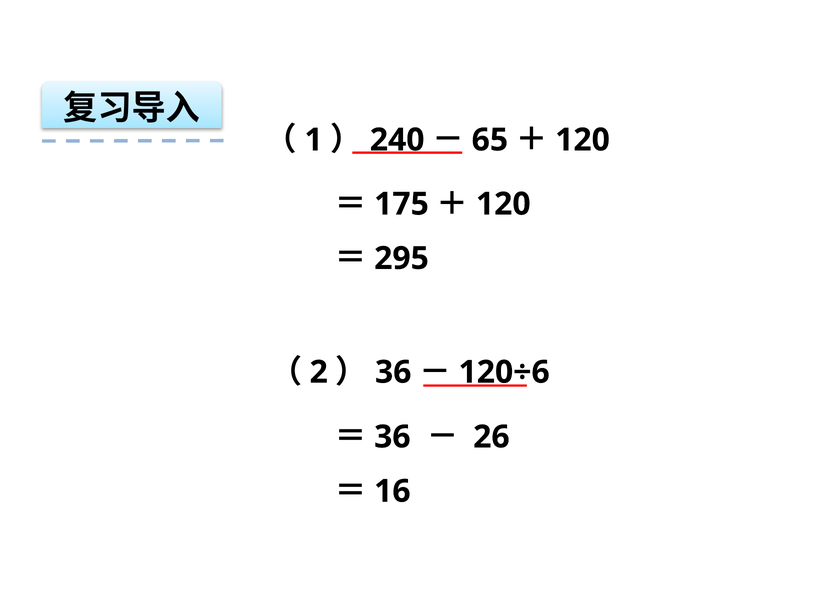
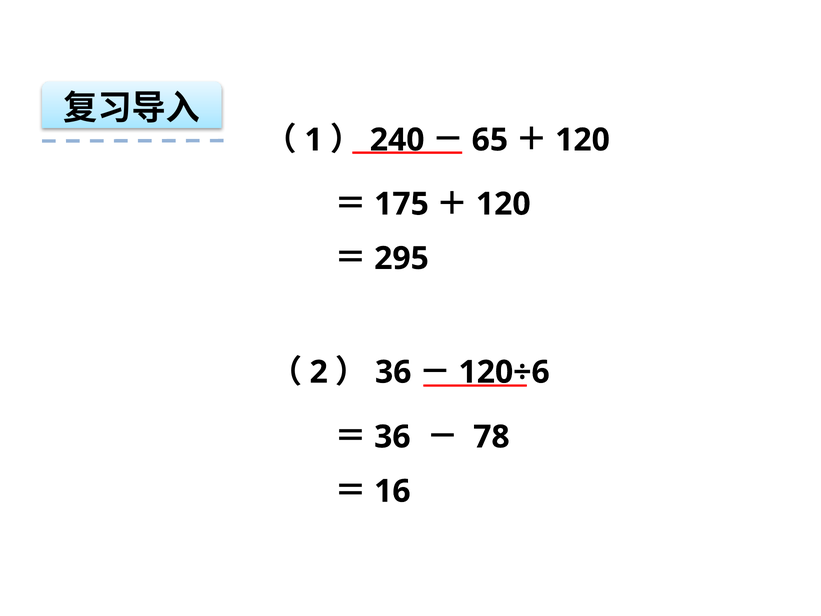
26: 26 -> 78
